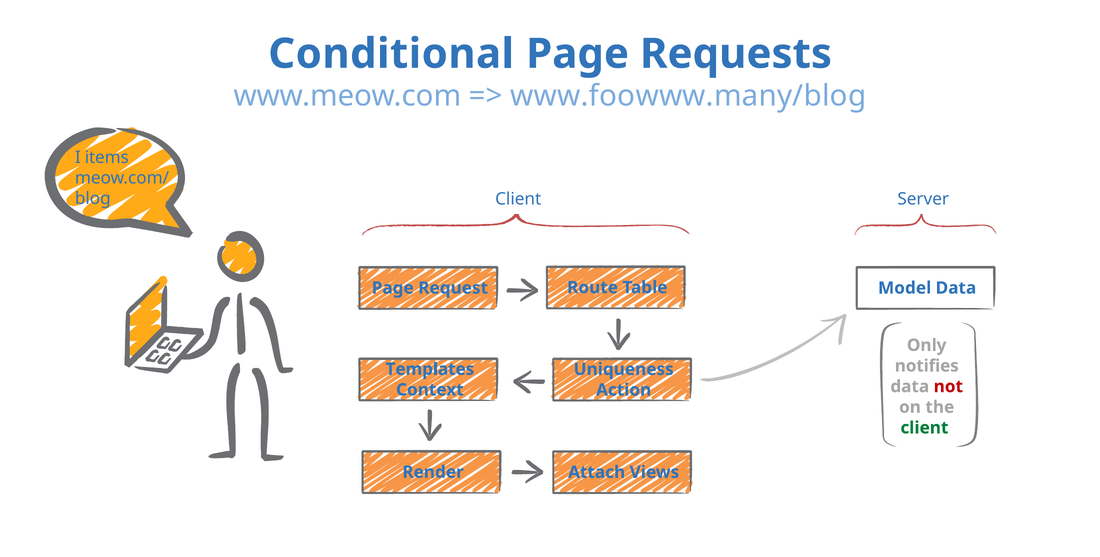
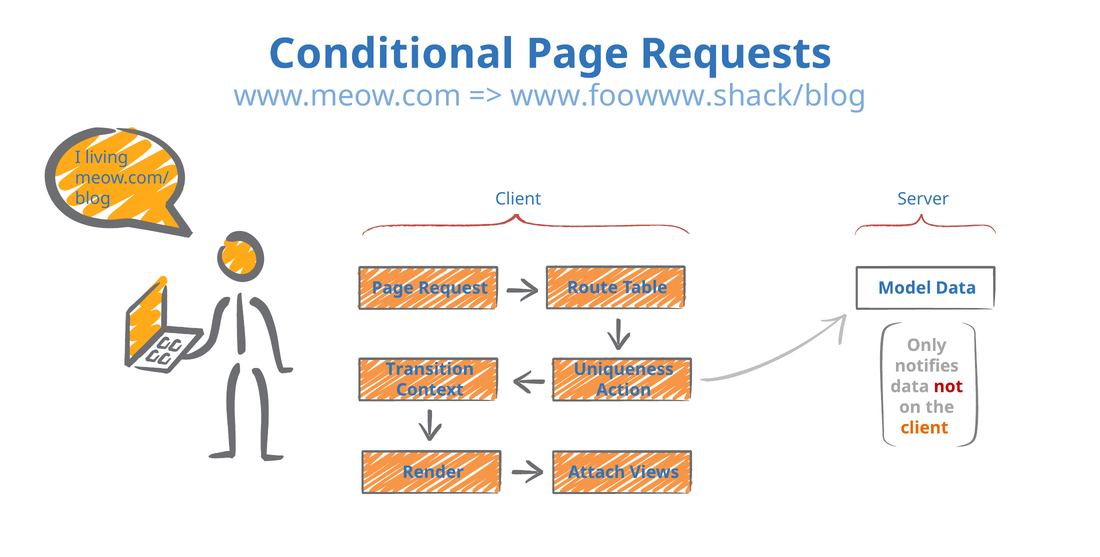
www.foowww.many/blog: www.foowww.many/blog -> www.foowww.shack/blog
items: items -> living
Templates: Templates -> Transition
client at (924, 428) colour: green -> orange
